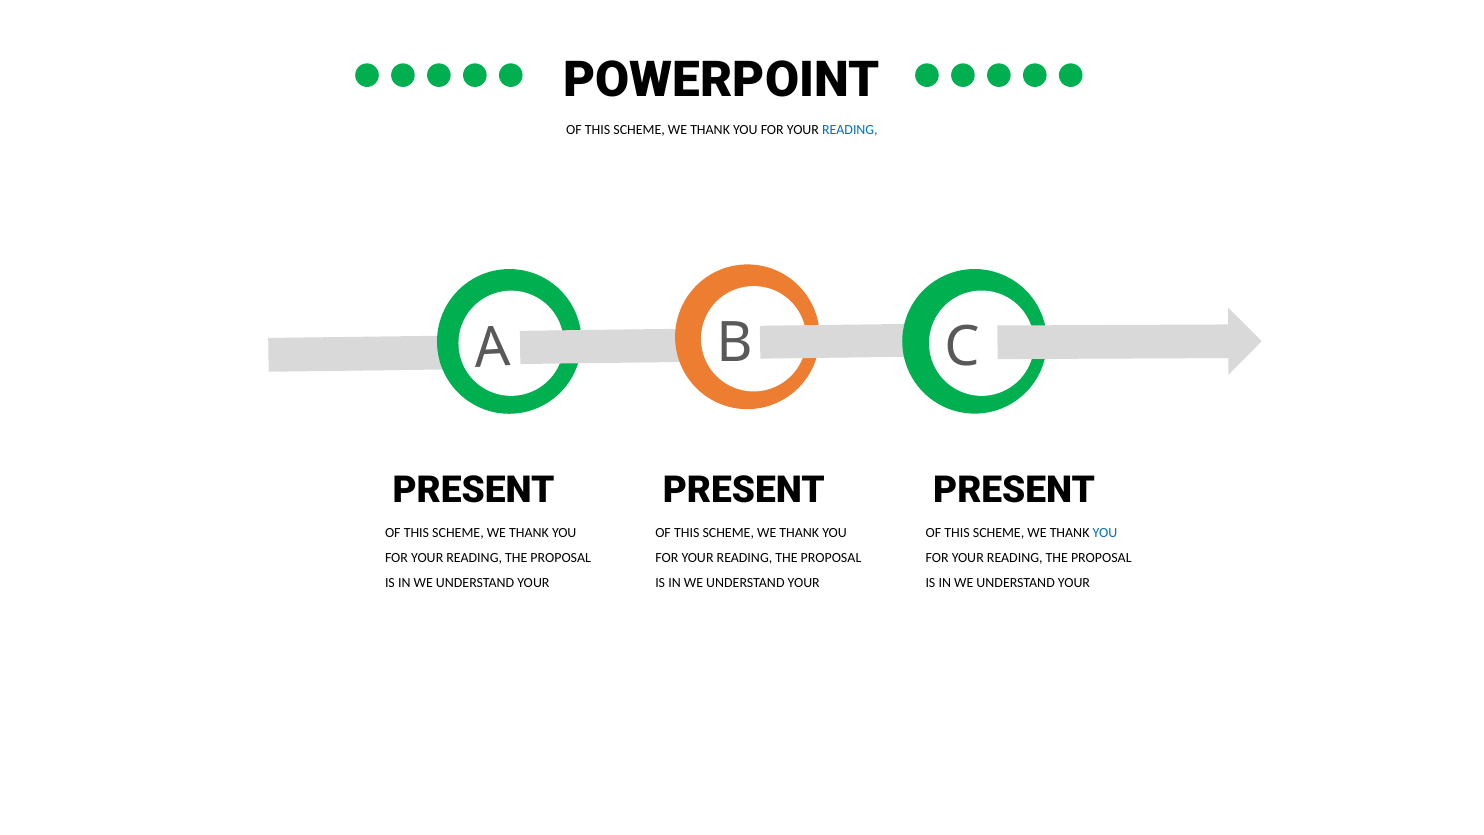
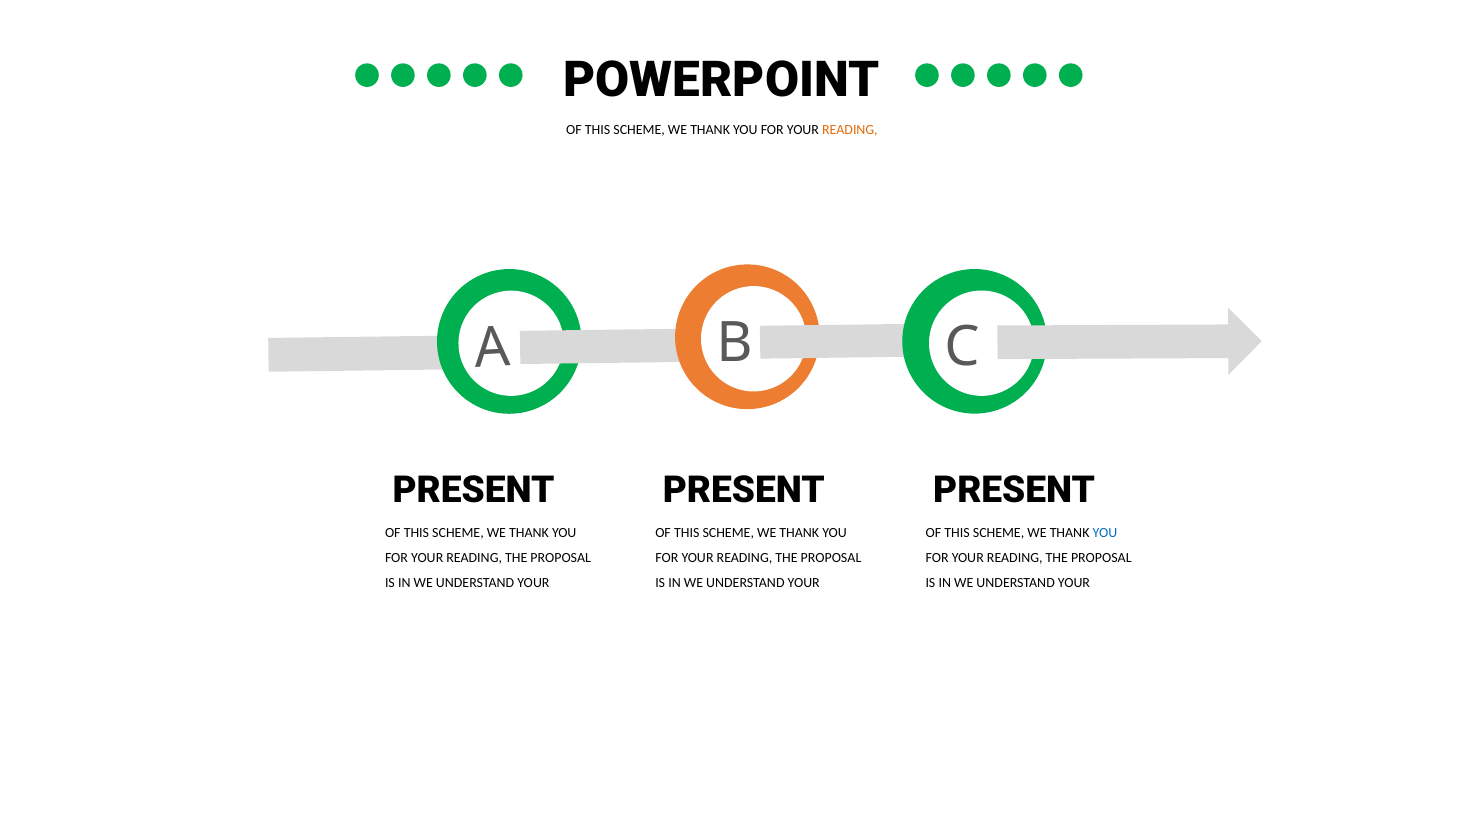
READING at (850, 129) colour: blue -> orange
